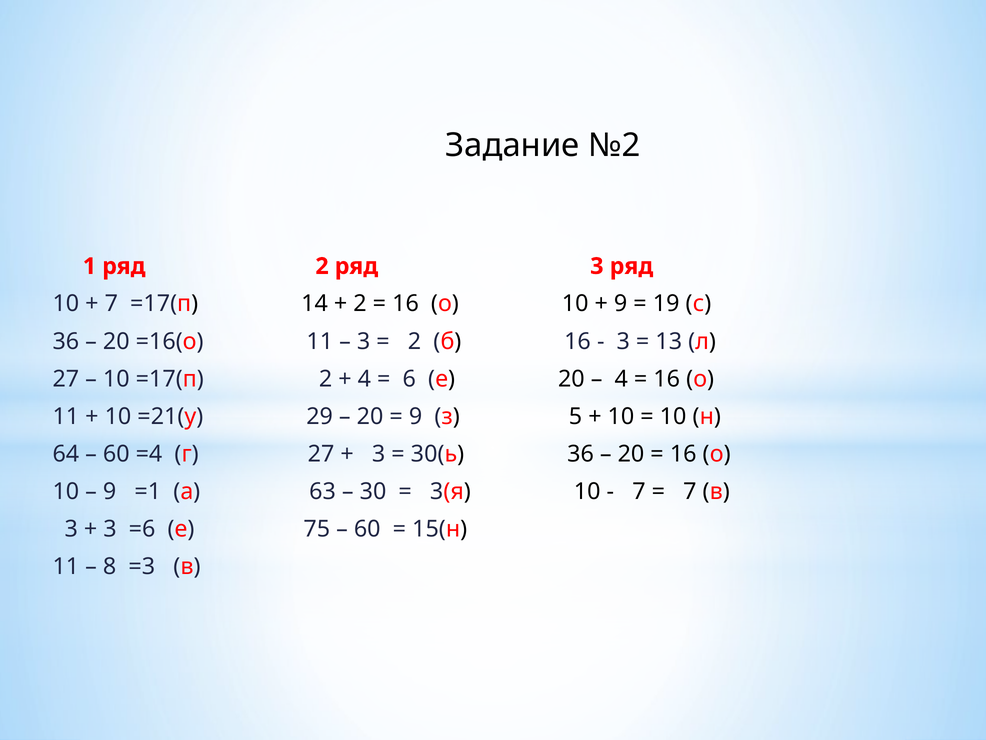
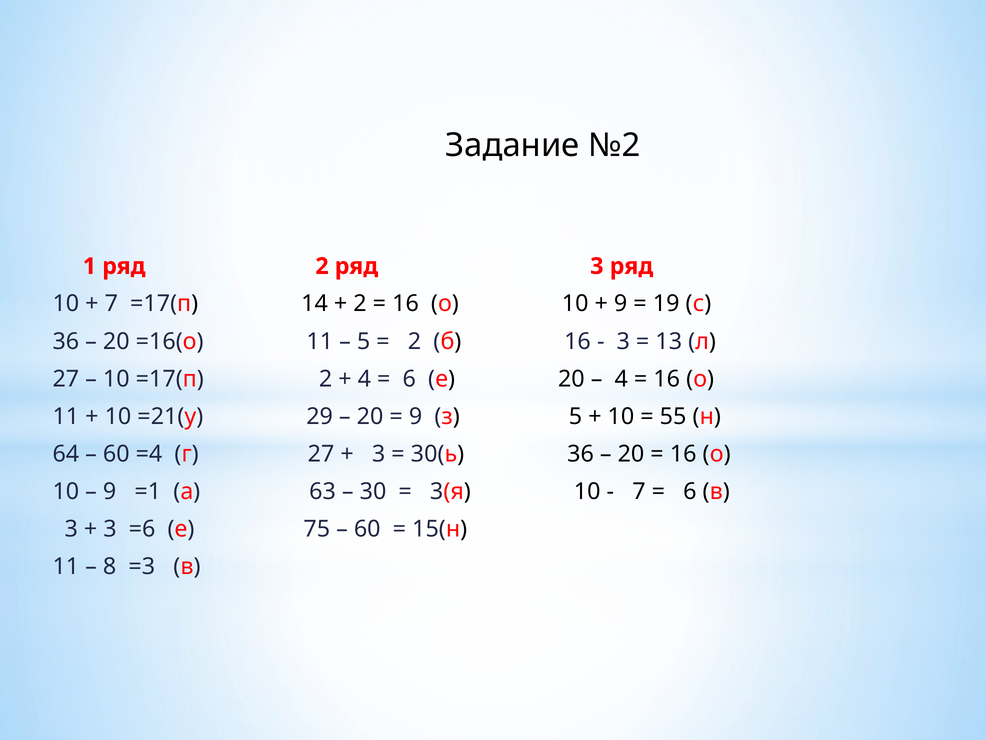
3 at (364, 341): 3 -> 5
10 at (673, 416): 10 -> 55
7 at (690, 491): 7 -> 6
